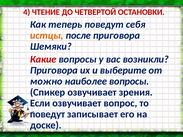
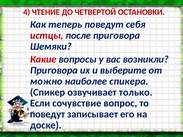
истцы colour: orange -> red
наиболее вопросы: вопросы -> спикера
зрения: зрения -> только
Если озвучивает: озвучивает -> сочувствие
